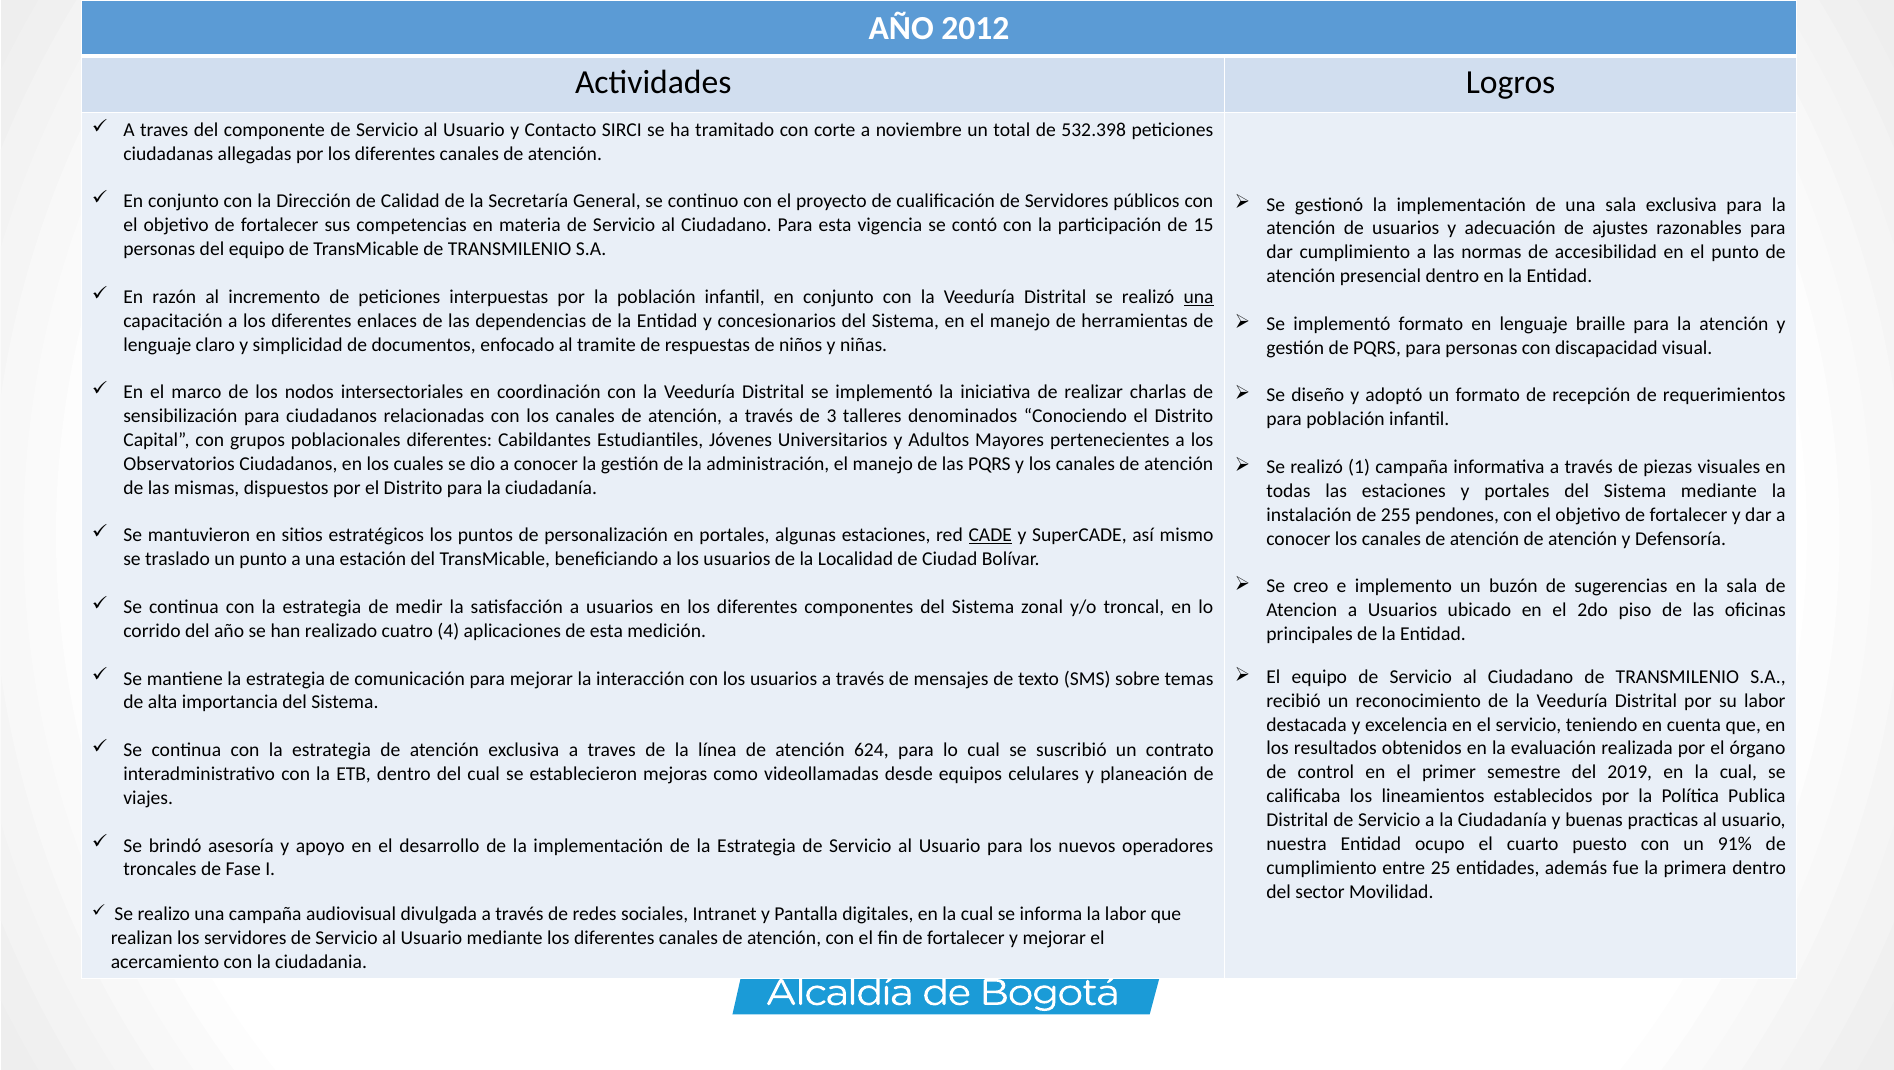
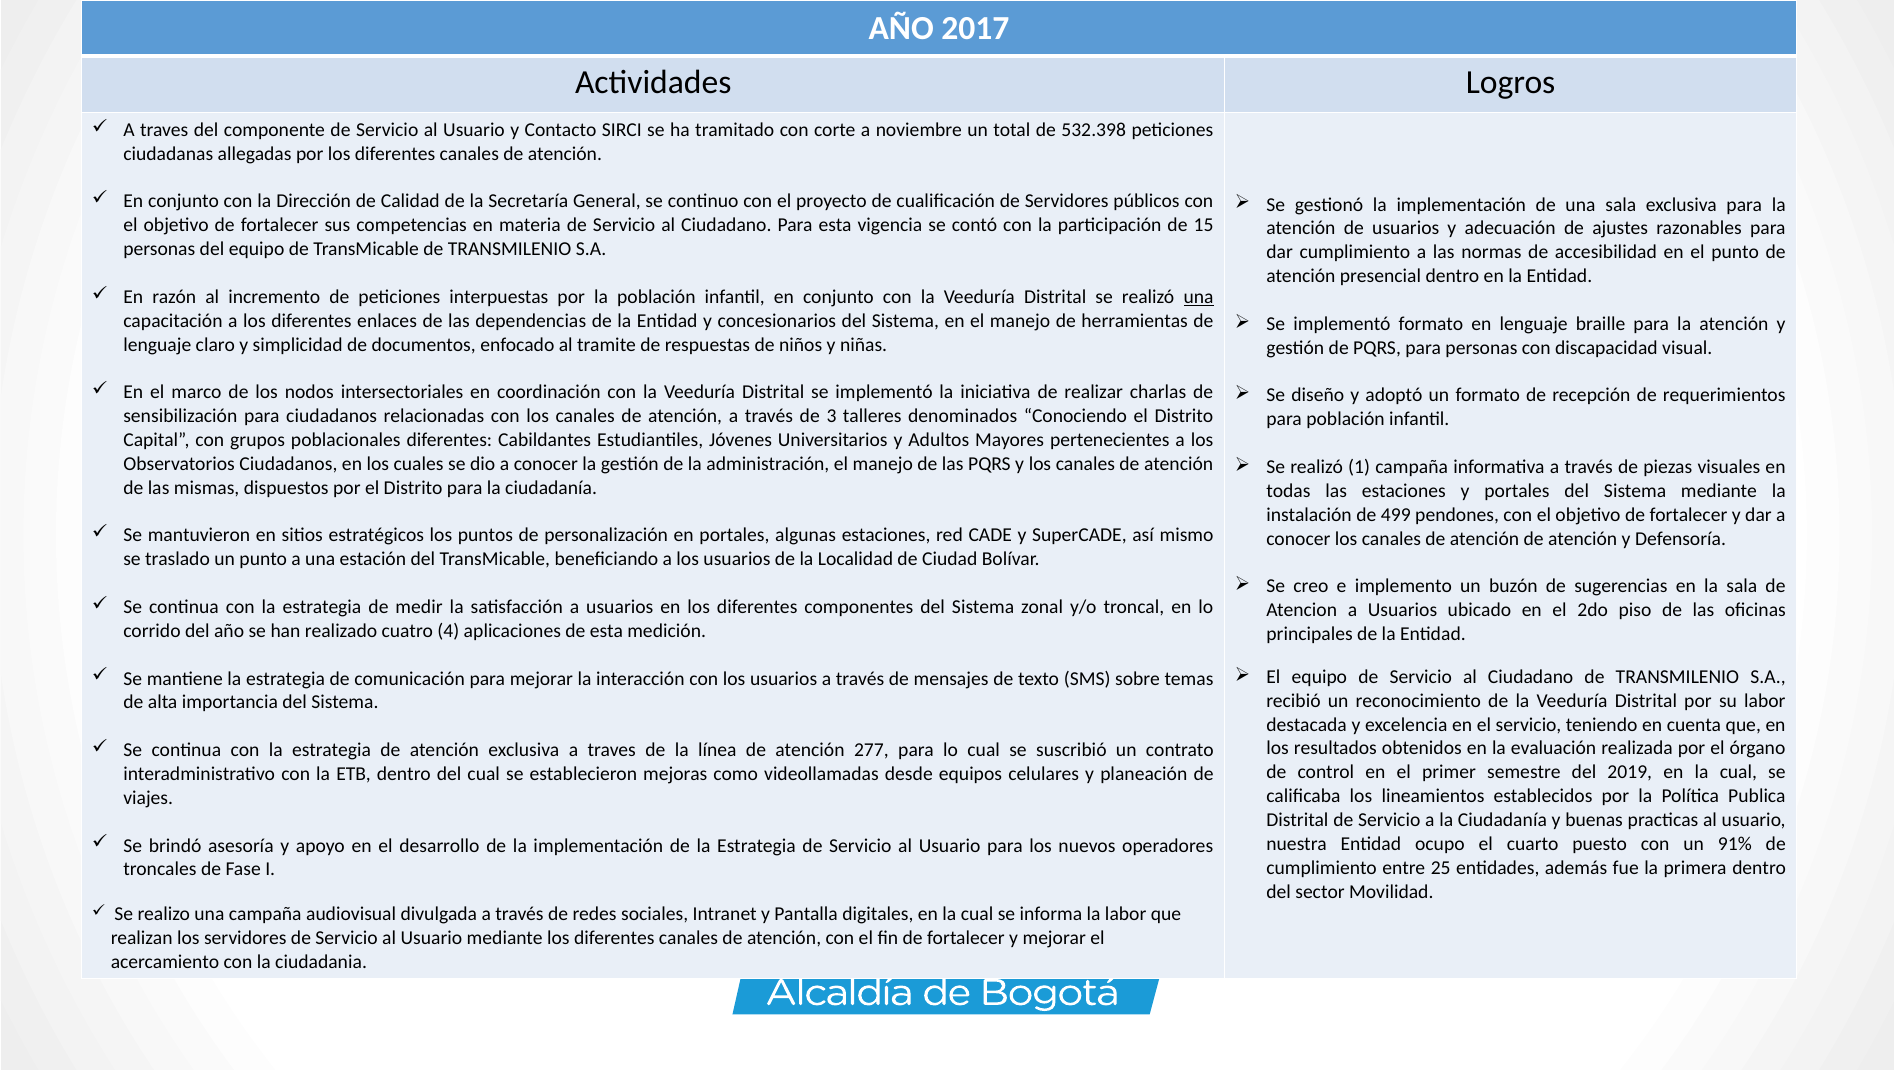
2012: 2012 -> 2017
255: 255 -> 499
CADE underline: present -> none
624: 624 -> 277
